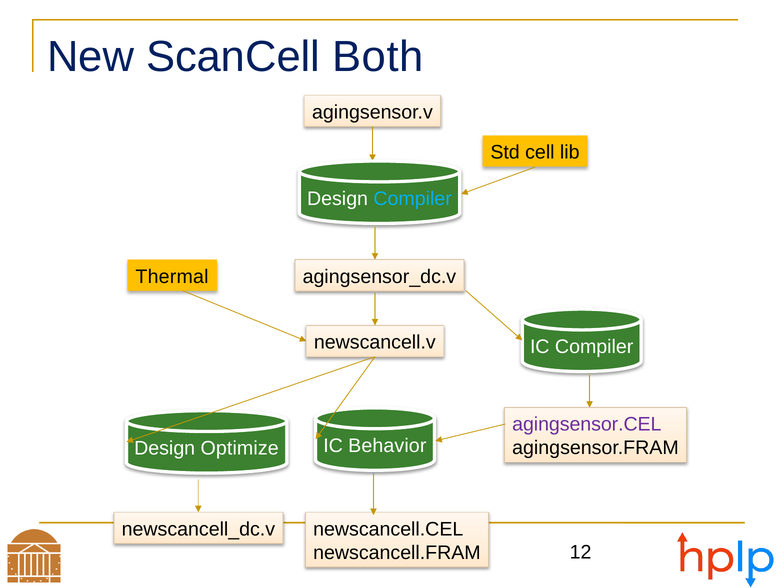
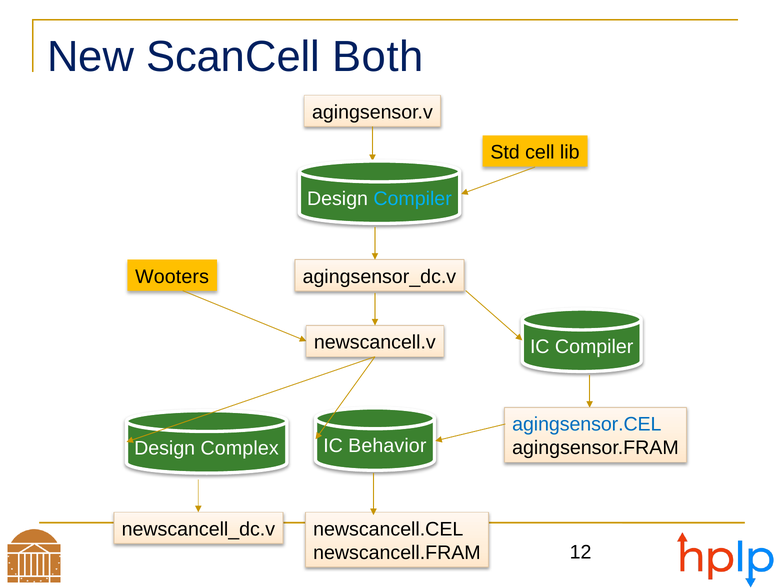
Thermal: Thermal -> Wooters
agingsensor.CEL colour: purple -> blue
Optimize: Optimize -> Complex
